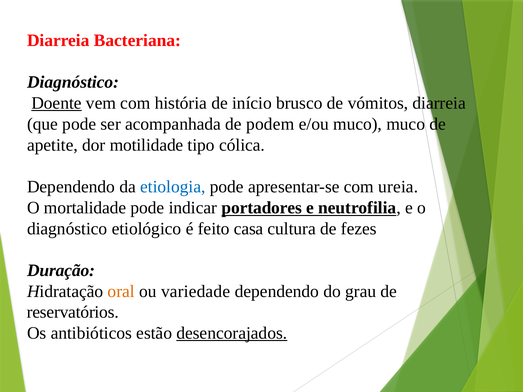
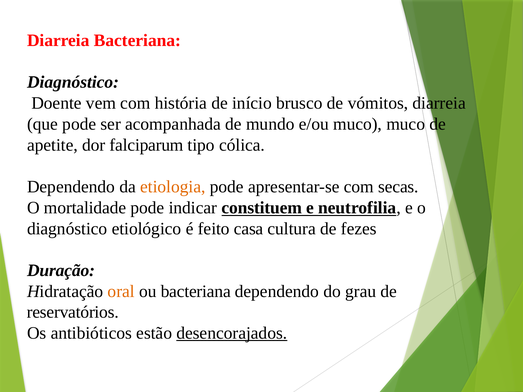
Doente underline: present -> none
podem: podem -> mundo
motilidade: motilidade -> falciparum
etiologia colour: blue -> orange
ureia: ureia -> secas
portadores: portadores -> constituem
ou variedade: variedade -> bacteriana
